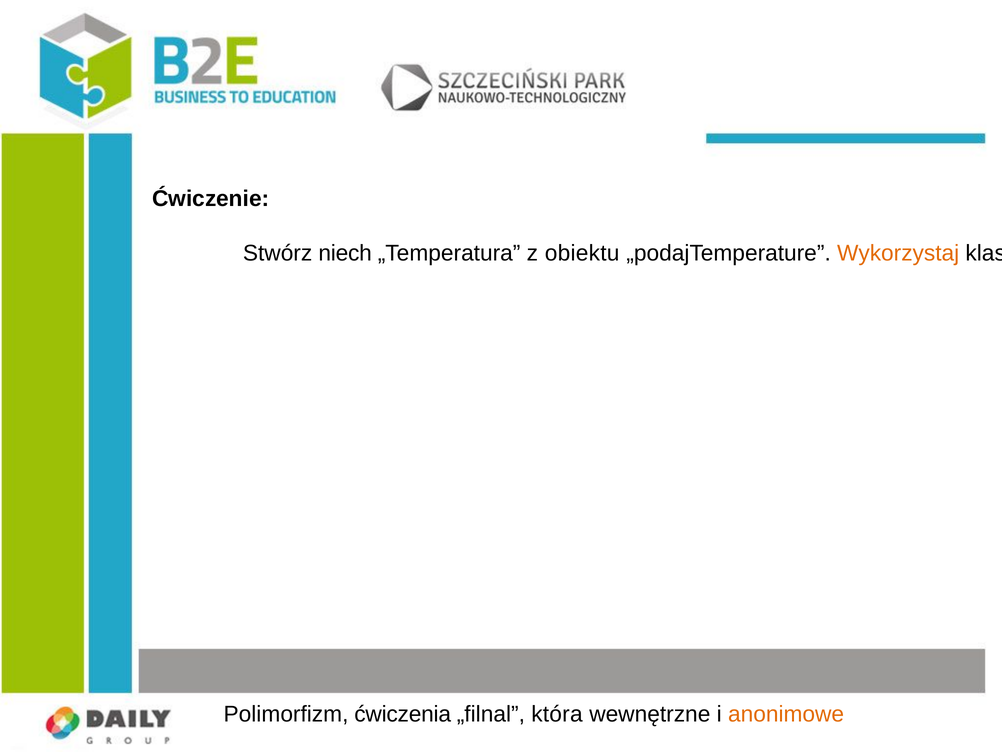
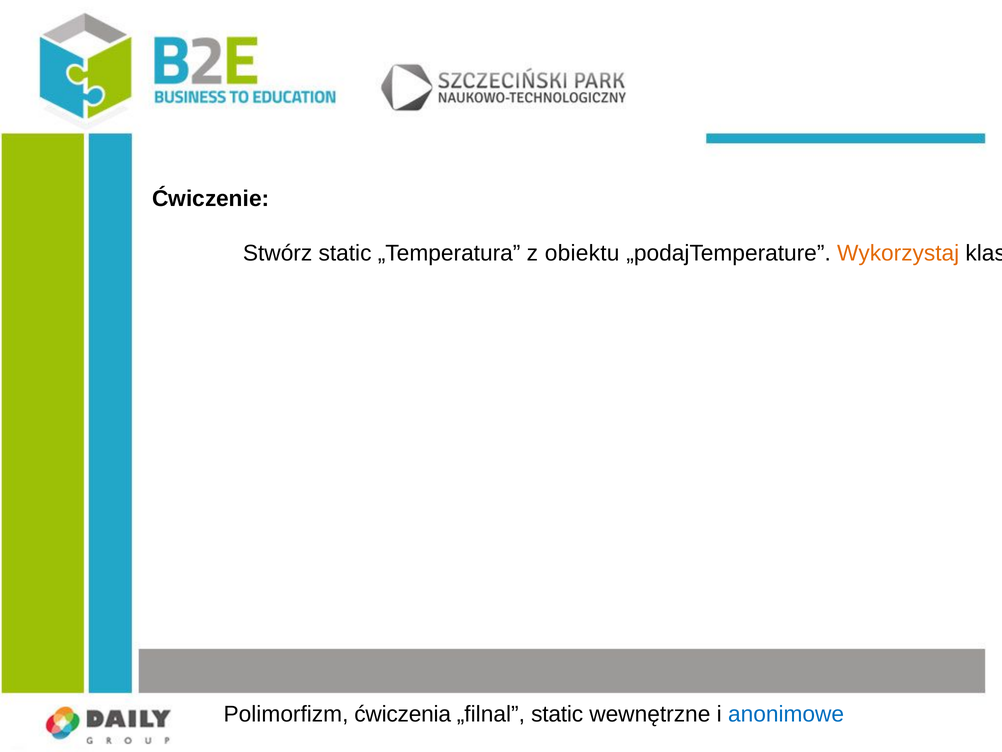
Stwórz niech: niech -> static
„filnal która: która -> static
anonimowe colour: orange -> blue
